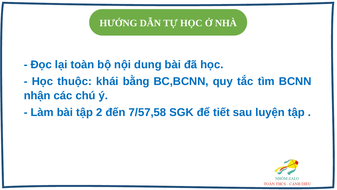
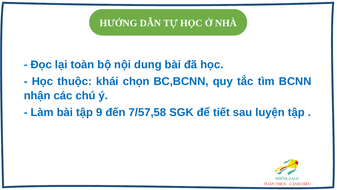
bằng: bằng -> chọn
2: 2 -> 9
